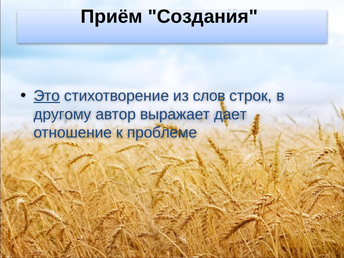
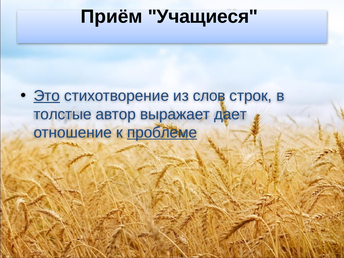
Создания: Создания -> Учащиеся
другому: другому -> толстые
проблеме underline: none -> present
